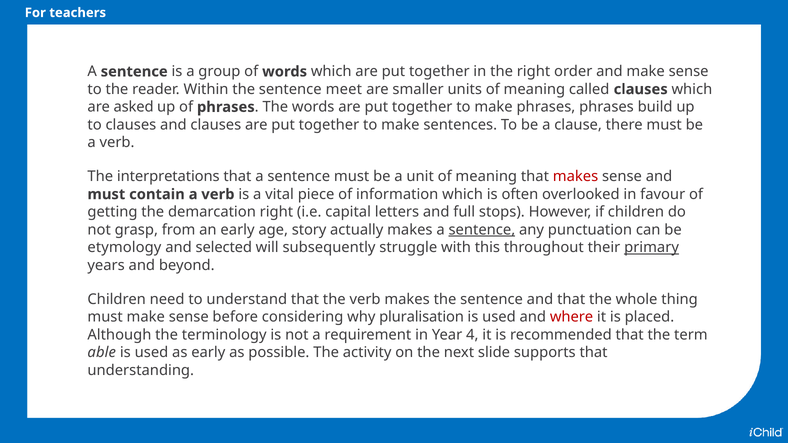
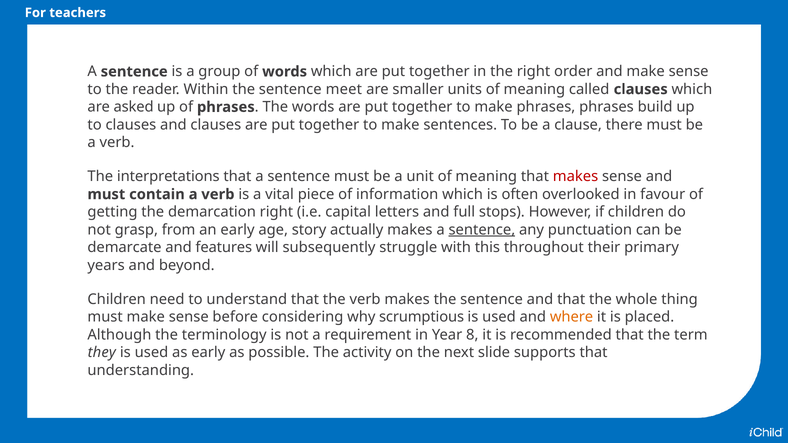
etymology: etymology -> demarcate
selected: selected -> features
primary underline: present -> none
pluralisation: pluralisation -> scrumptious
where colour: red -> orange
4: 4 -> 8
able: able -> they
